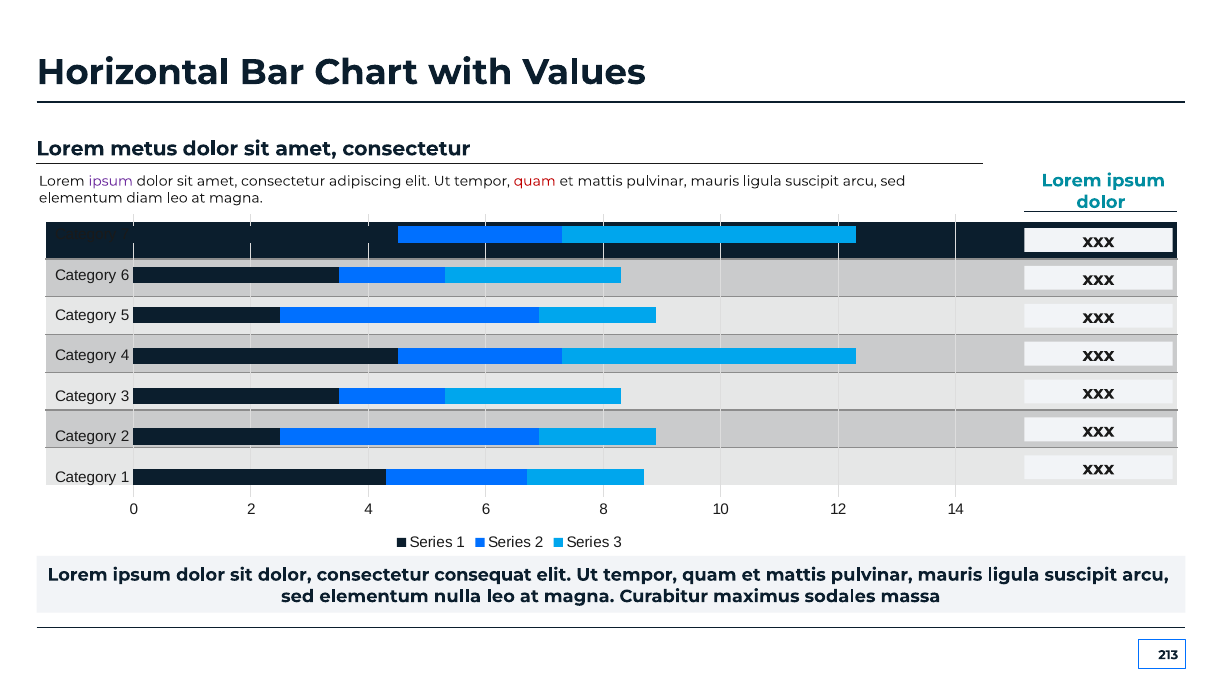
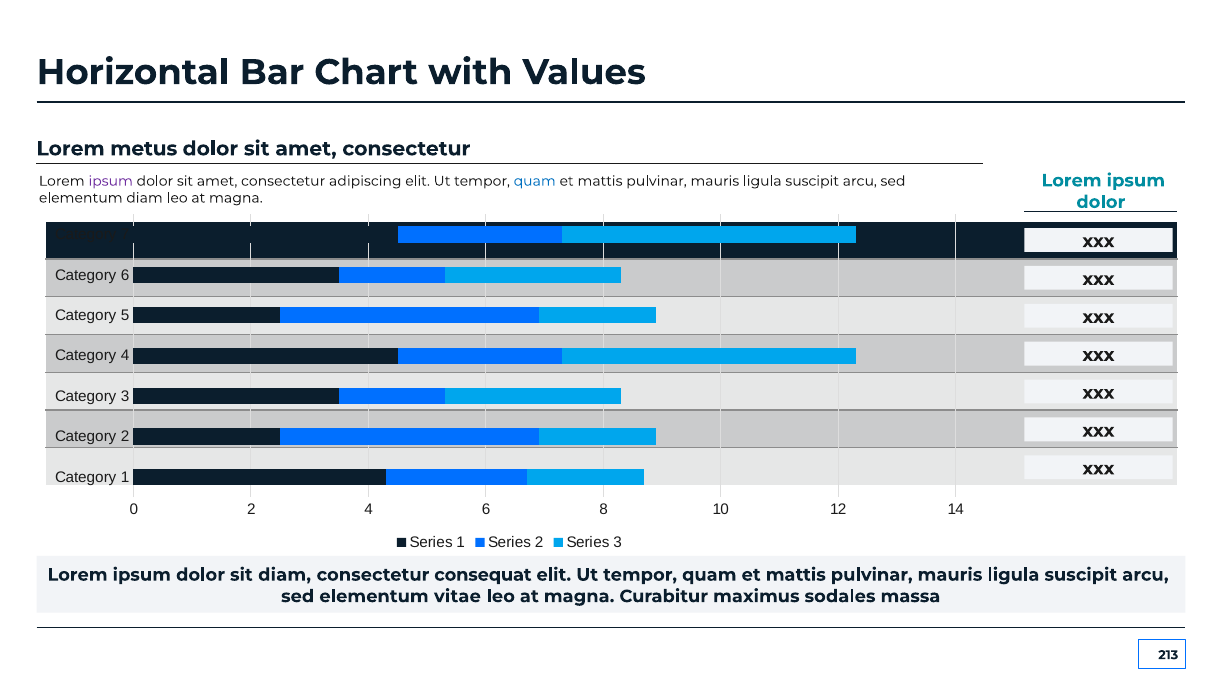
quam at (535, 181) colour: red -> blue
sit dolor: dolor -> diam
nulla: nulla -> vitae
